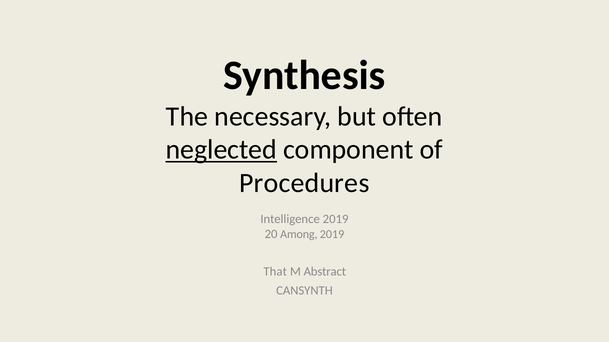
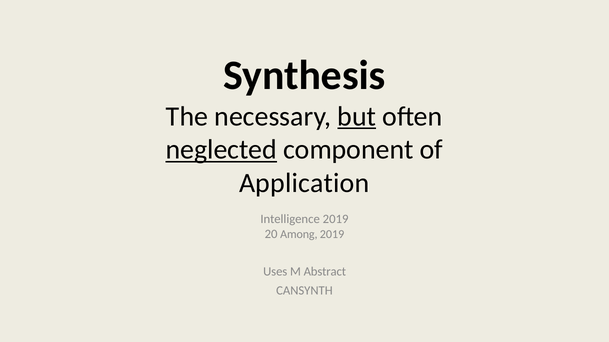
but underline: none -> present
Procedures: Procedures -> Application
That: That -> Uses
